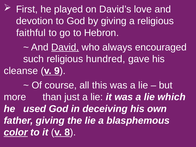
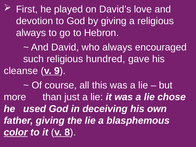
faithful at (31, 33): faithful -> always
David underline: present -> none
which: which -> chose
